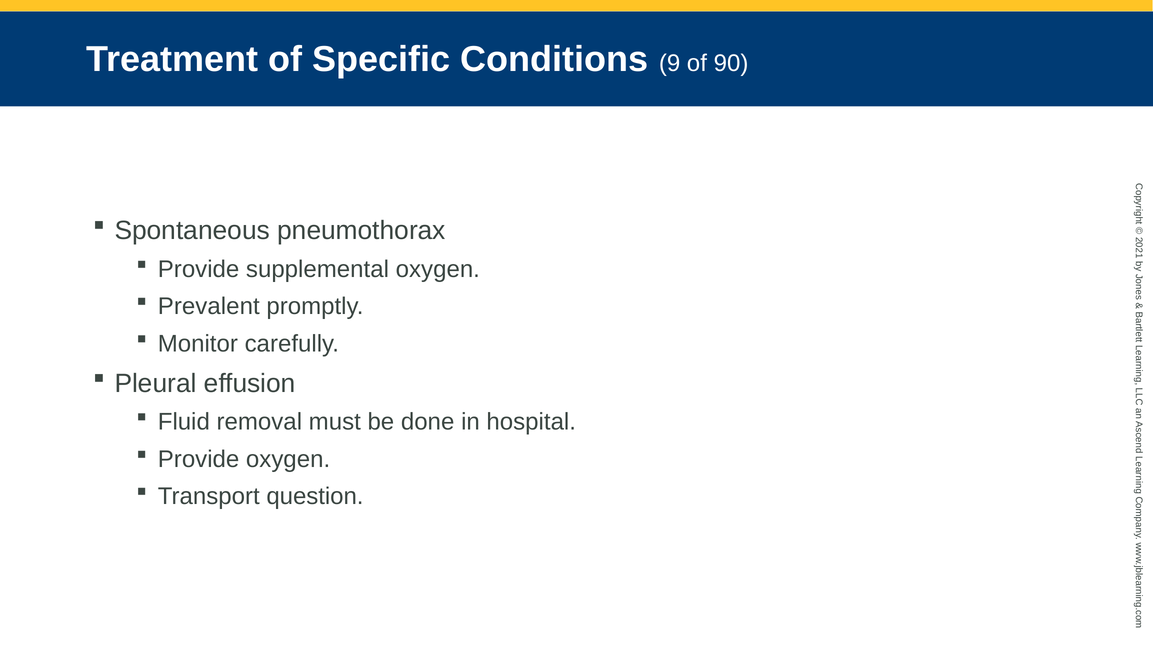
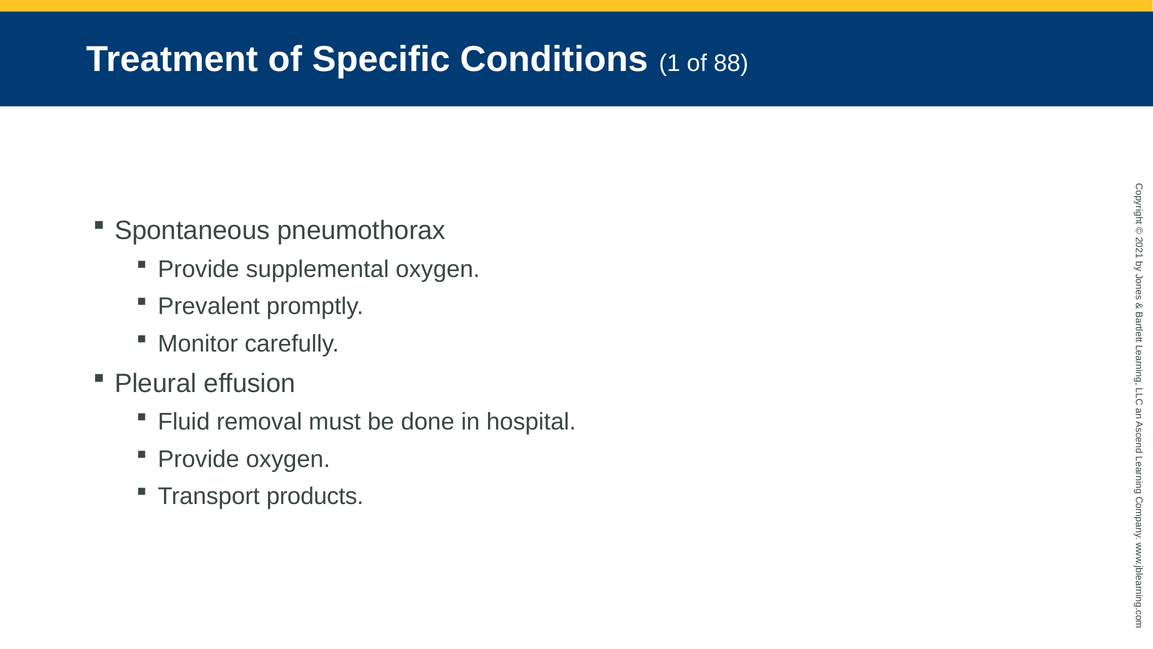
Conditions 9: 9 -> 1
90: 90 -> 88
question: question -> products
